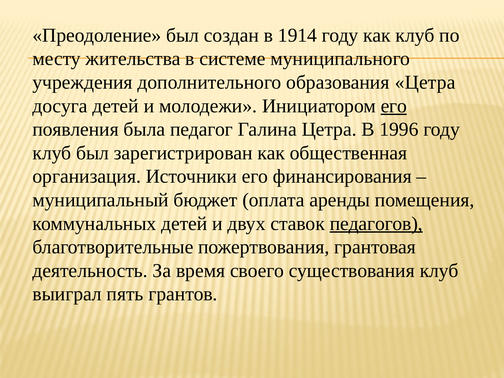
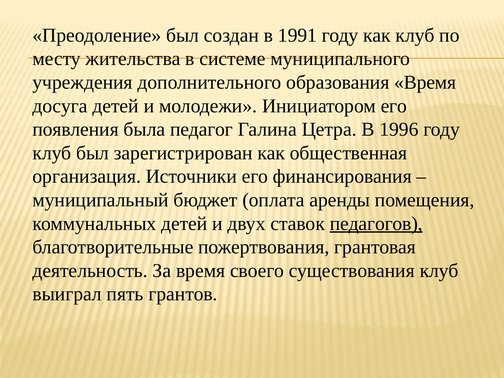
1914: 1914 -> 1991
образования Цетра: Цетра -> Время
его at (394, 106) underline: present -> none
